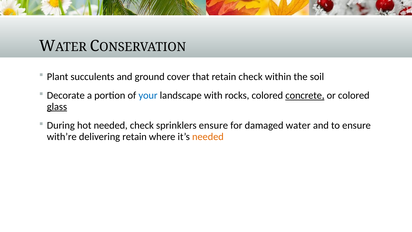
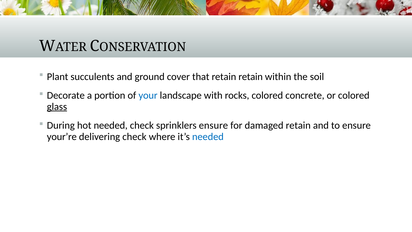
retain check: check -> retain
concrete underline: present -> none
damaged water: water -> retain
with’re: with’re -> your’re
delivering retain: retain -> check
needed at (208, 136) colour: orange -> blue
